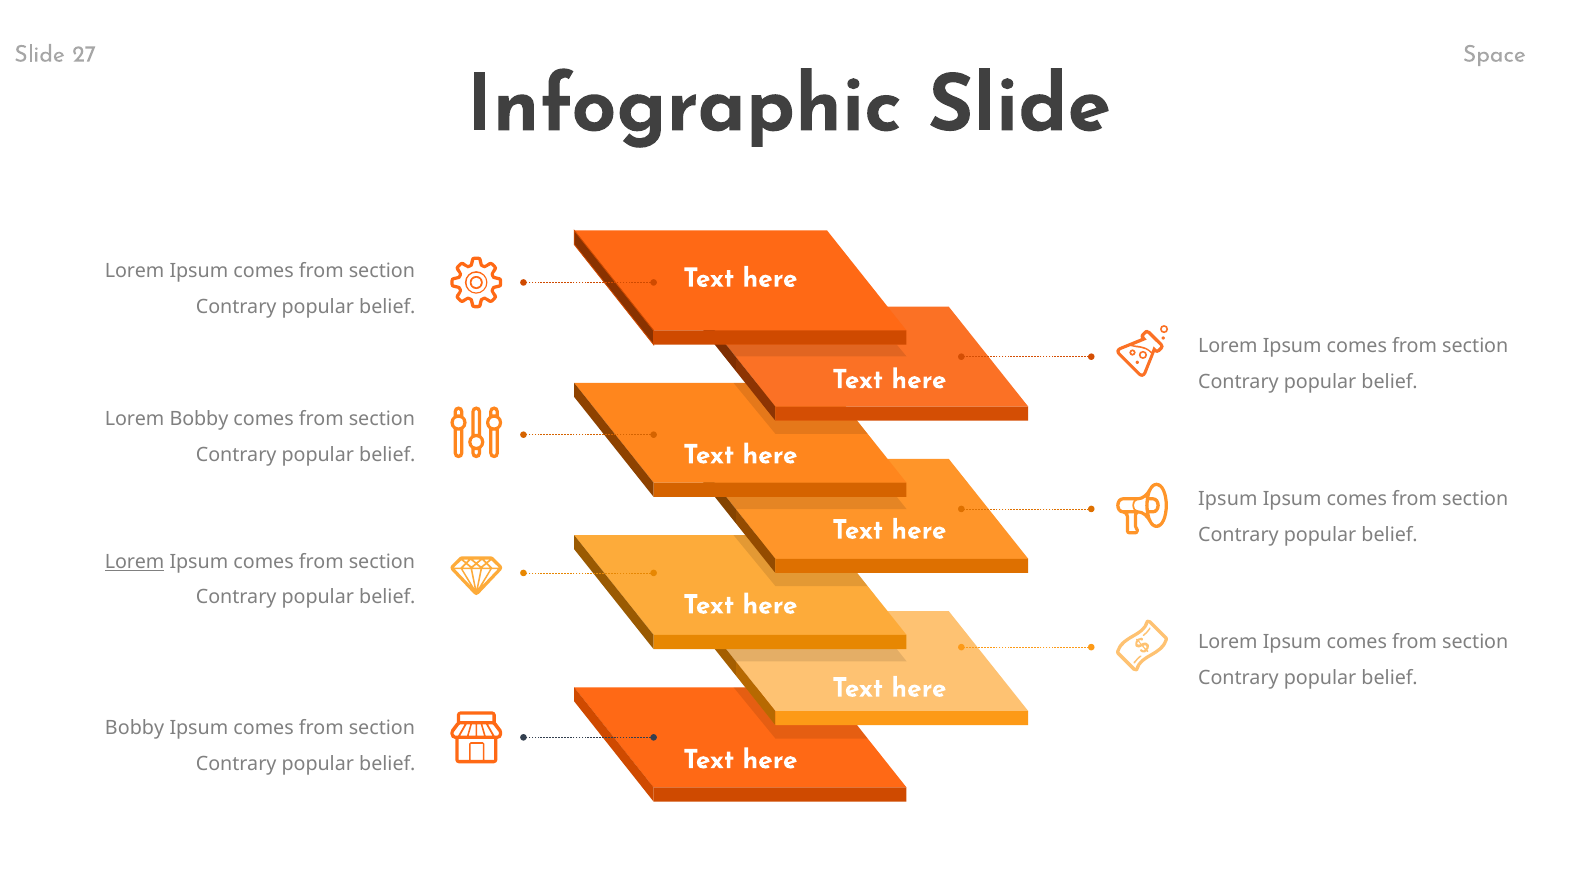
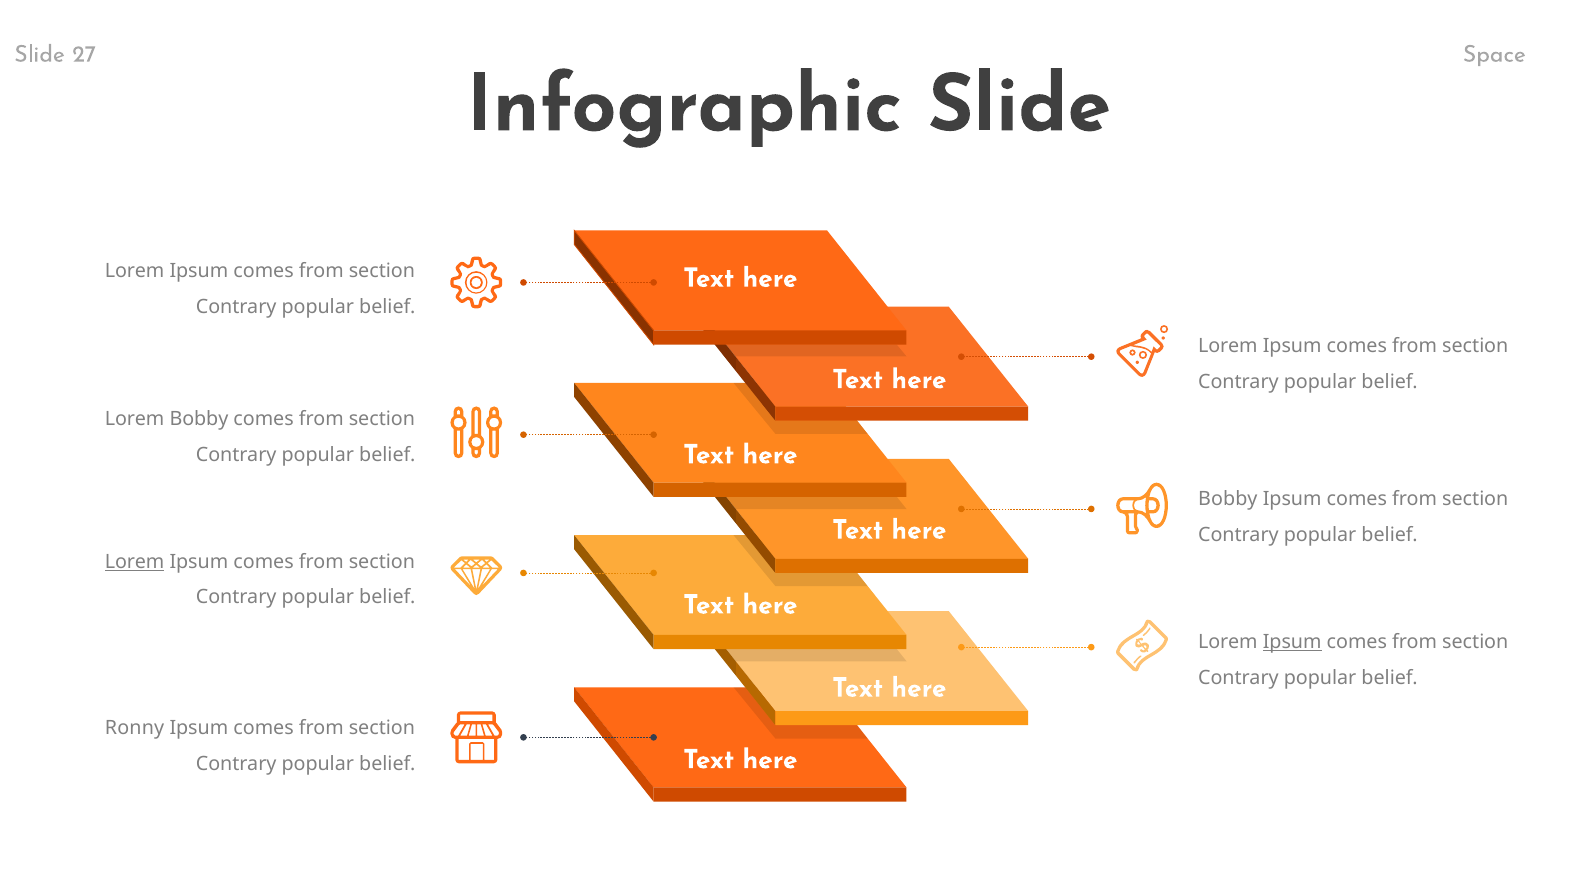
Ipsum at (1228, 499): Ipsum -> Bobby
Ipsum at (1292, 642) underline: none -> present
Bobby at (135, 728): Bobby -> Ronny
